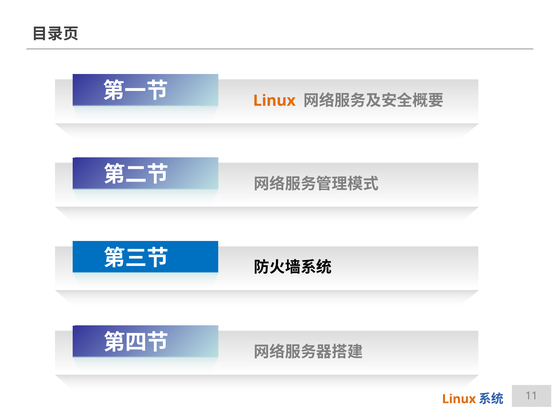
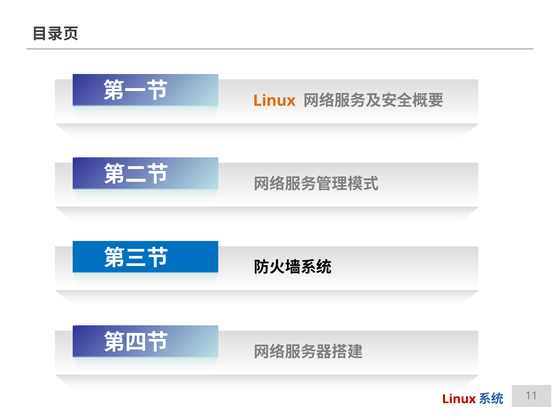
Linux at (459, 399) colour: orange -> red
